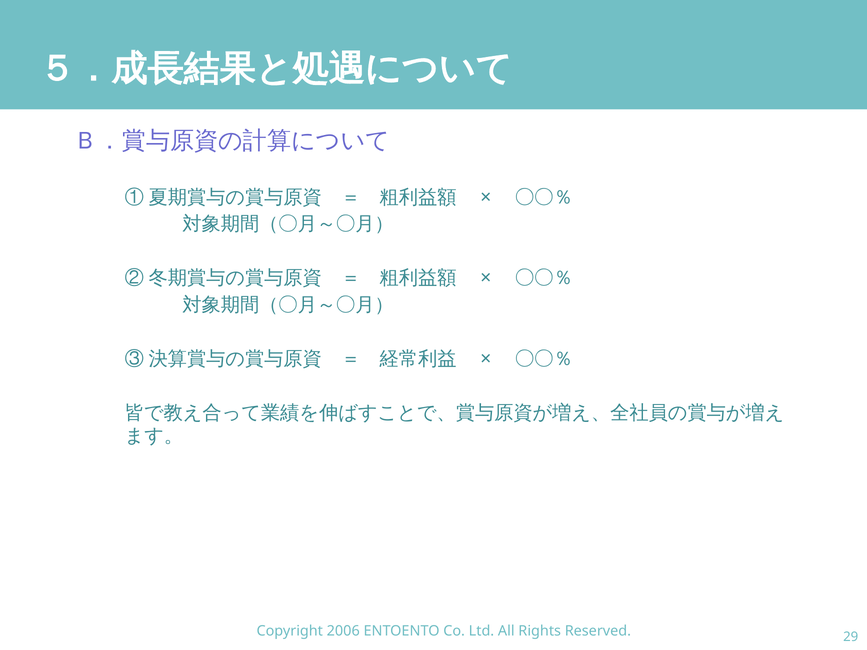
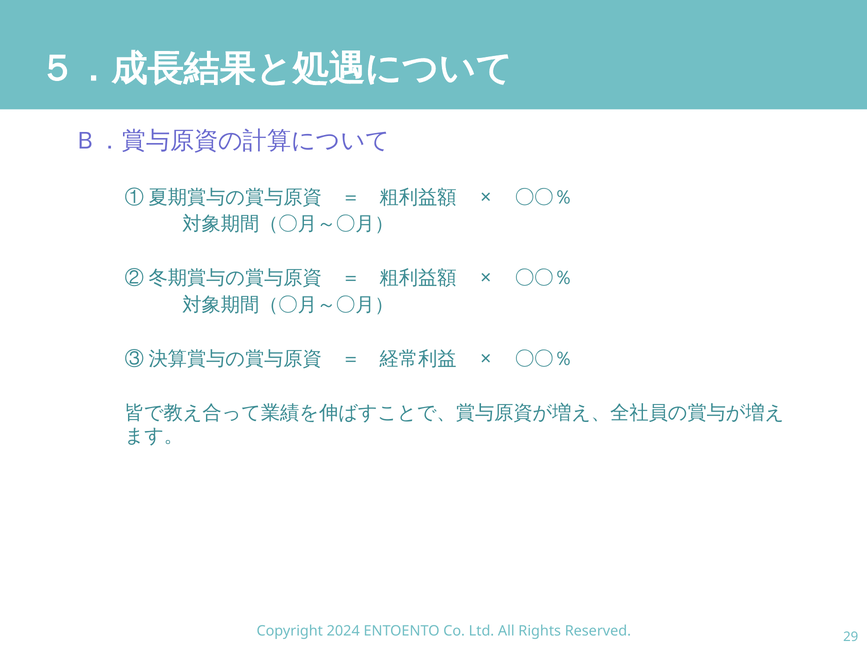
2006: 2006 -> 2024
